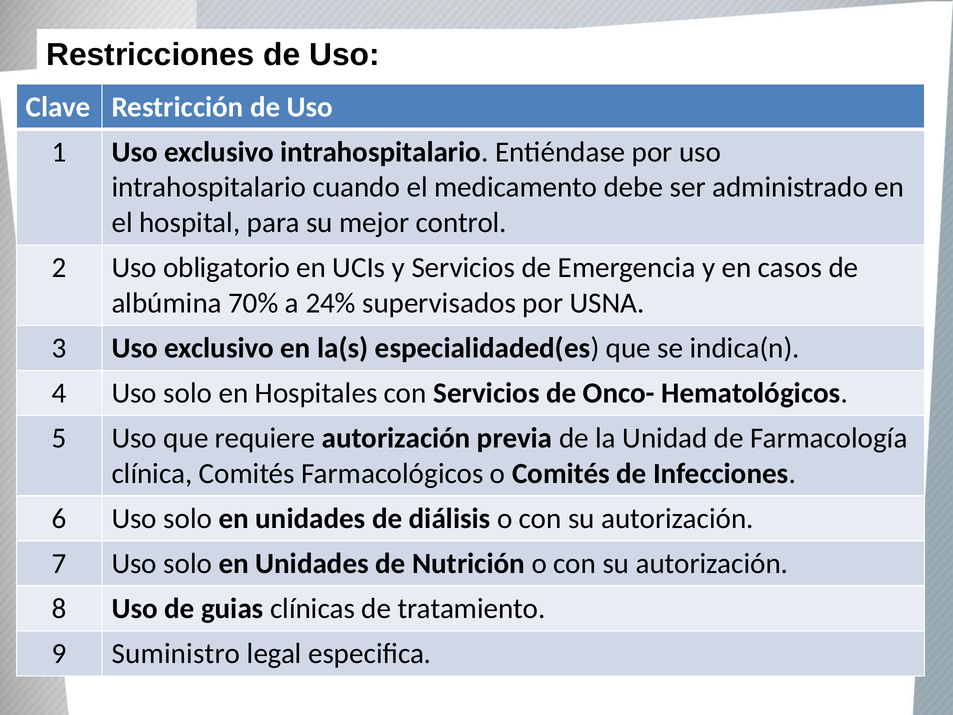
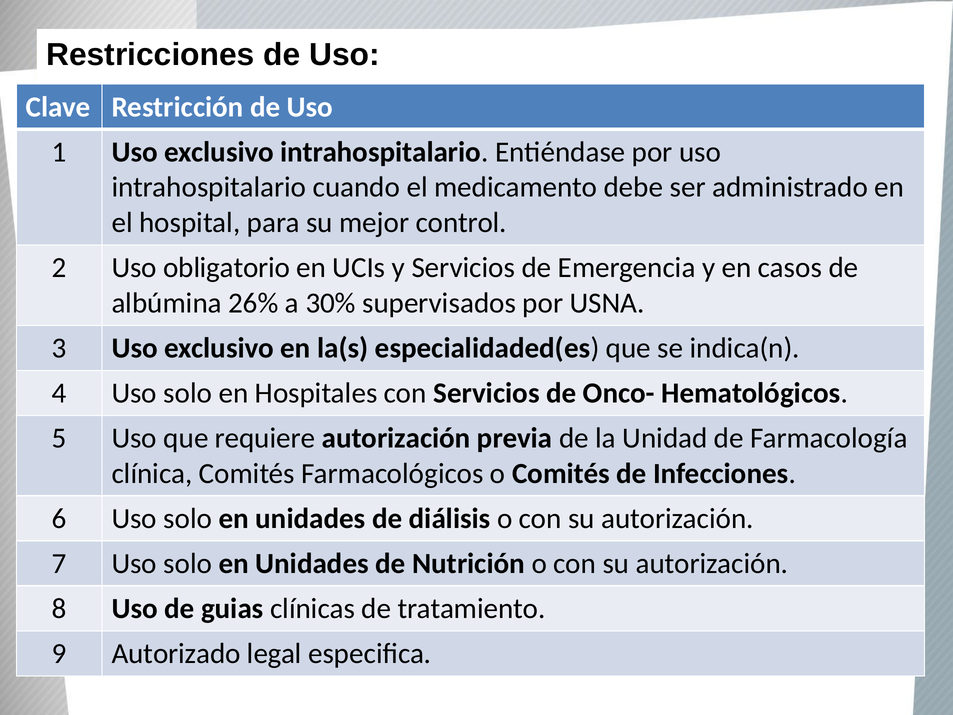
70%: 70% -> 26%
24%: 24% -> 30%
Suministro: Suministro -> Autorizado
